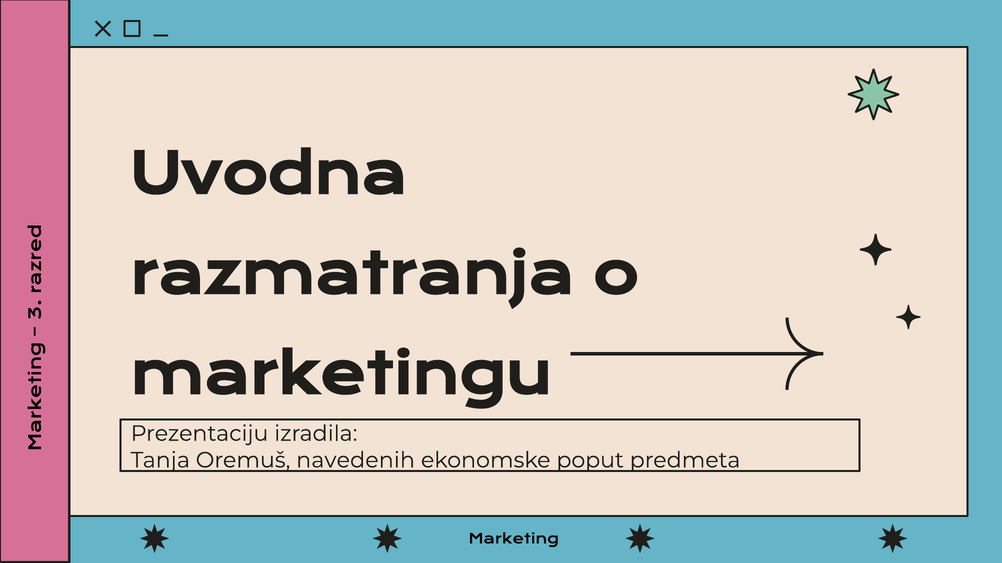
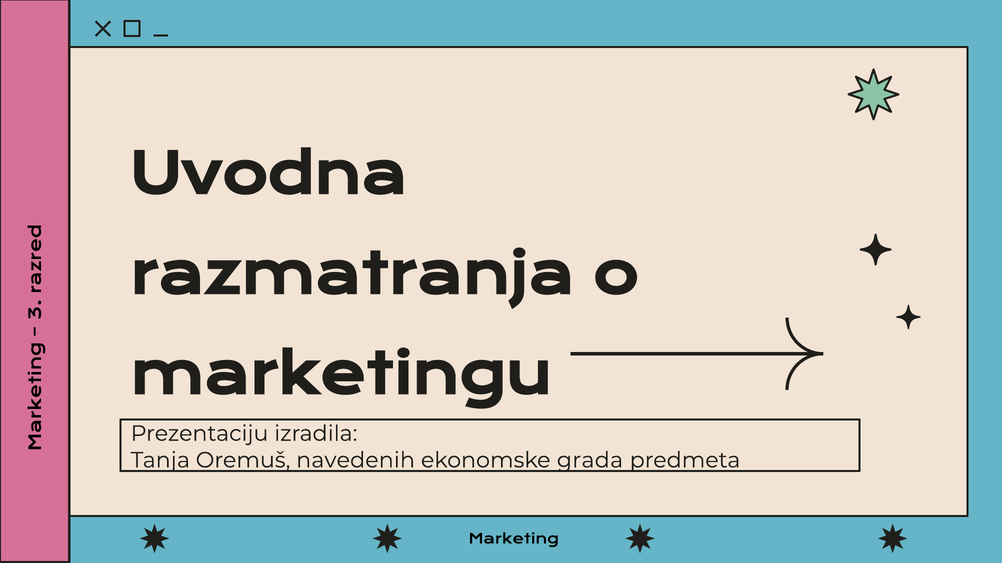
poput: poput -> grada
